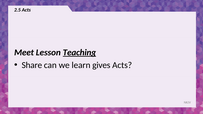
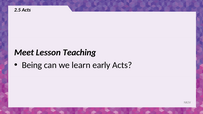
Teaching underline: present -> none
Share: Share -> Being
gives: gives -> early
